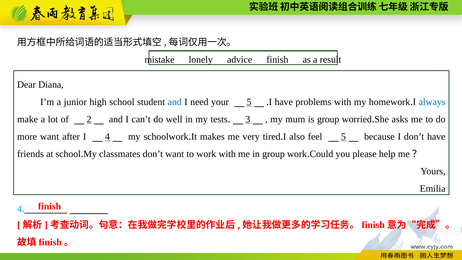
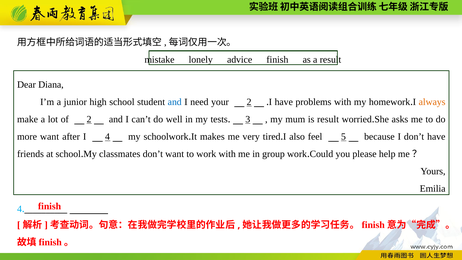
your 5: 5 -> 2
always colour: blue -> orange
is group: group -> result
